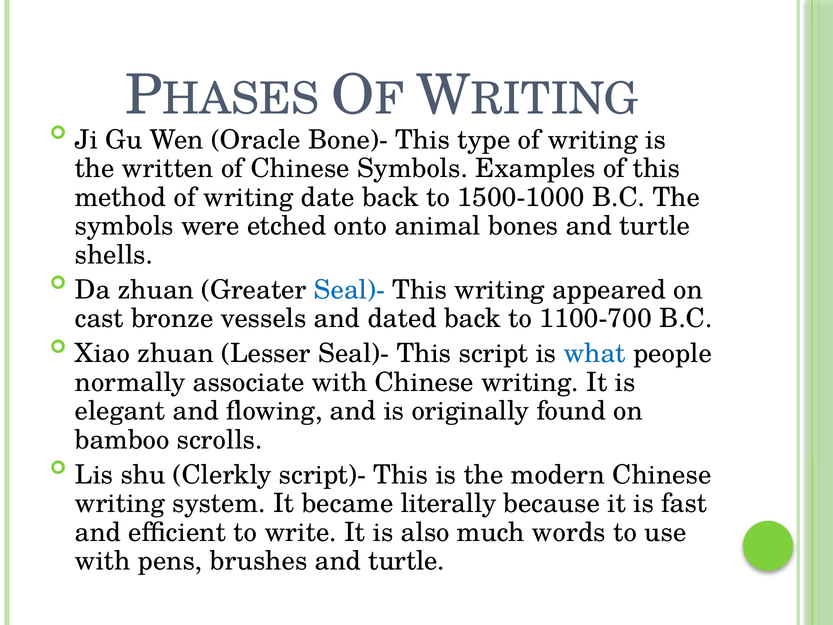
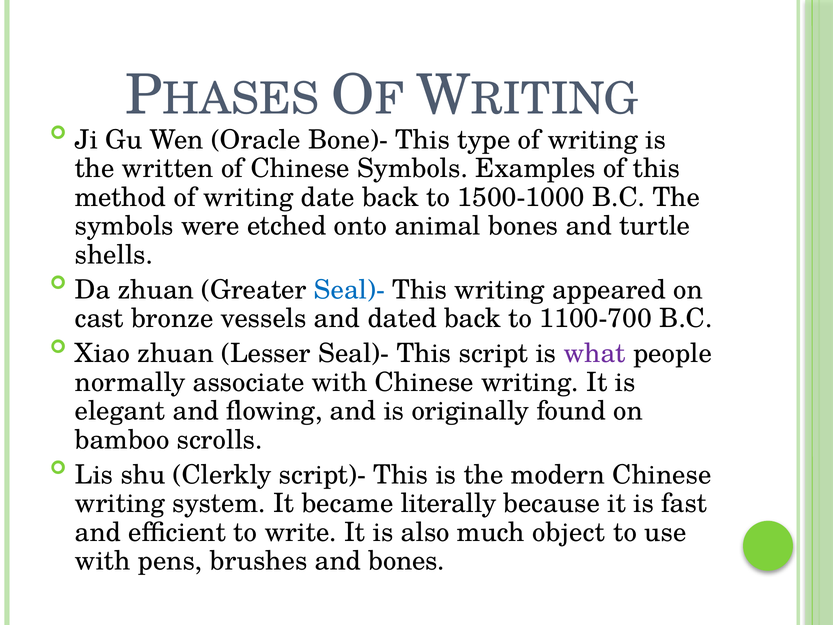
what colour: blue -> purple
words: words -> object
brushes and turtle: turtle -> bones
